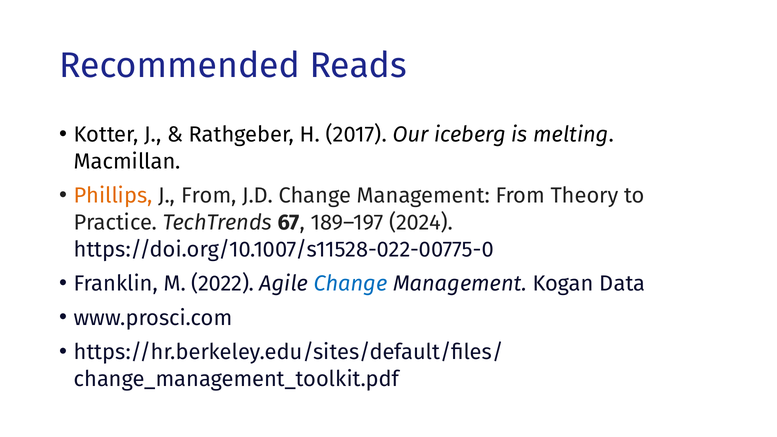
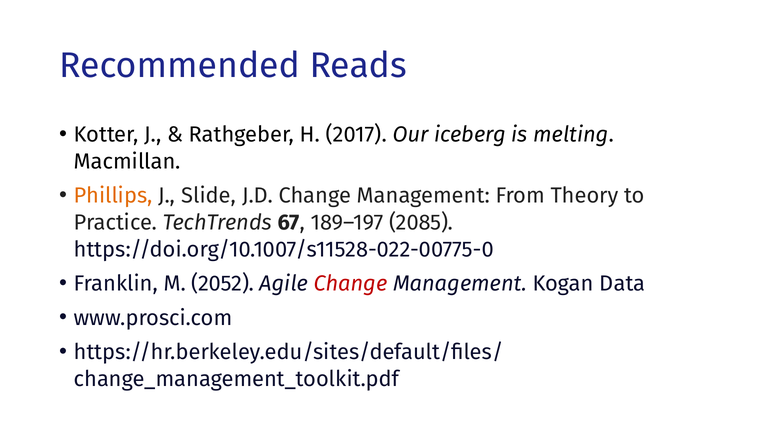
J From: From -> Slide
2024: 2024 -> 2085
2022: 2022 -> 2052
Change at (351, 284) colour: blue -> red
